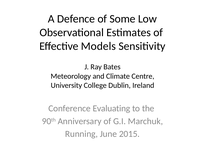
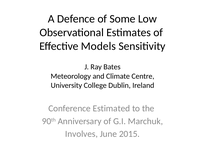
Evaluating: Evaluating -> Estimated
Running: Running -> Involves
